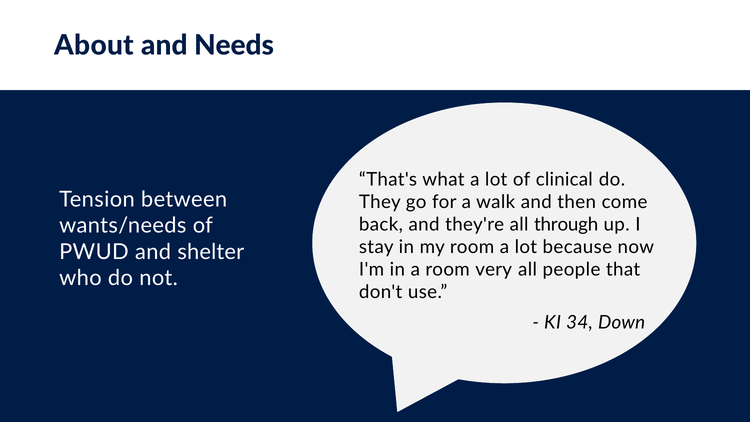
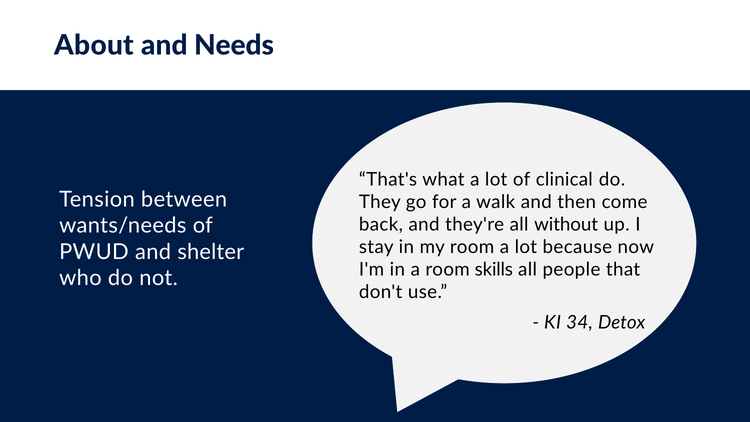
through: through -> without
very: very -> skills
Down: Down -> Detox
